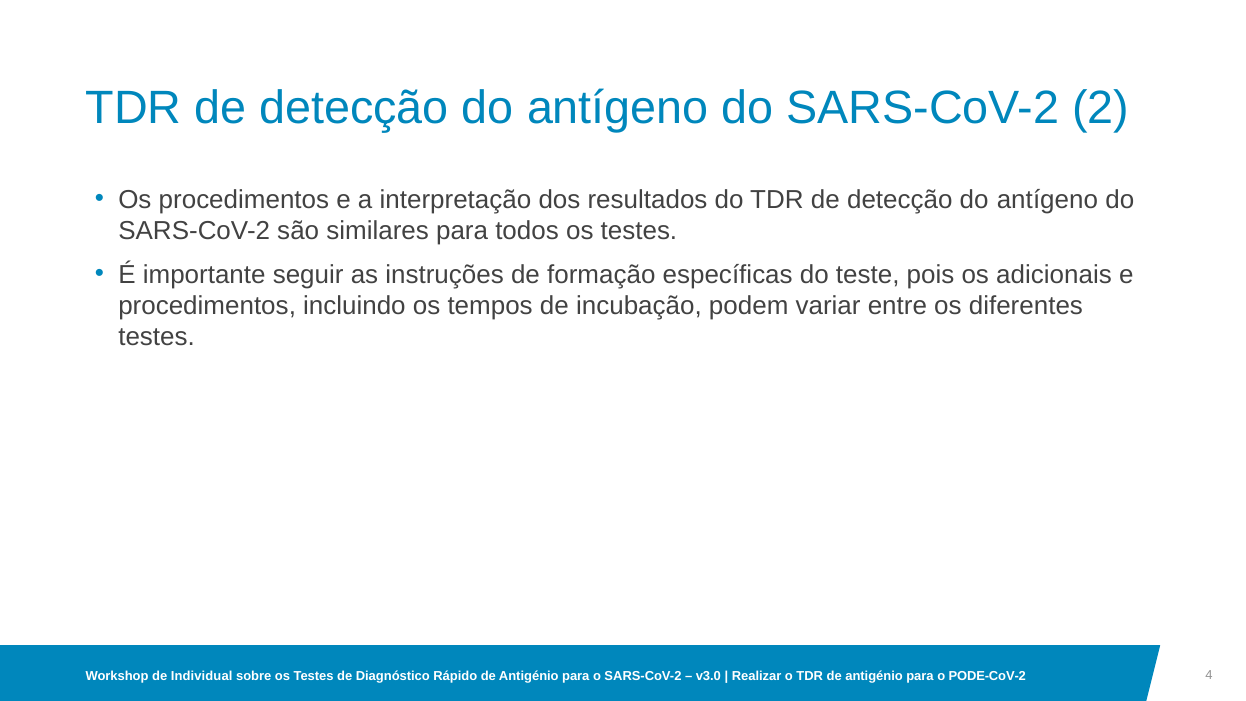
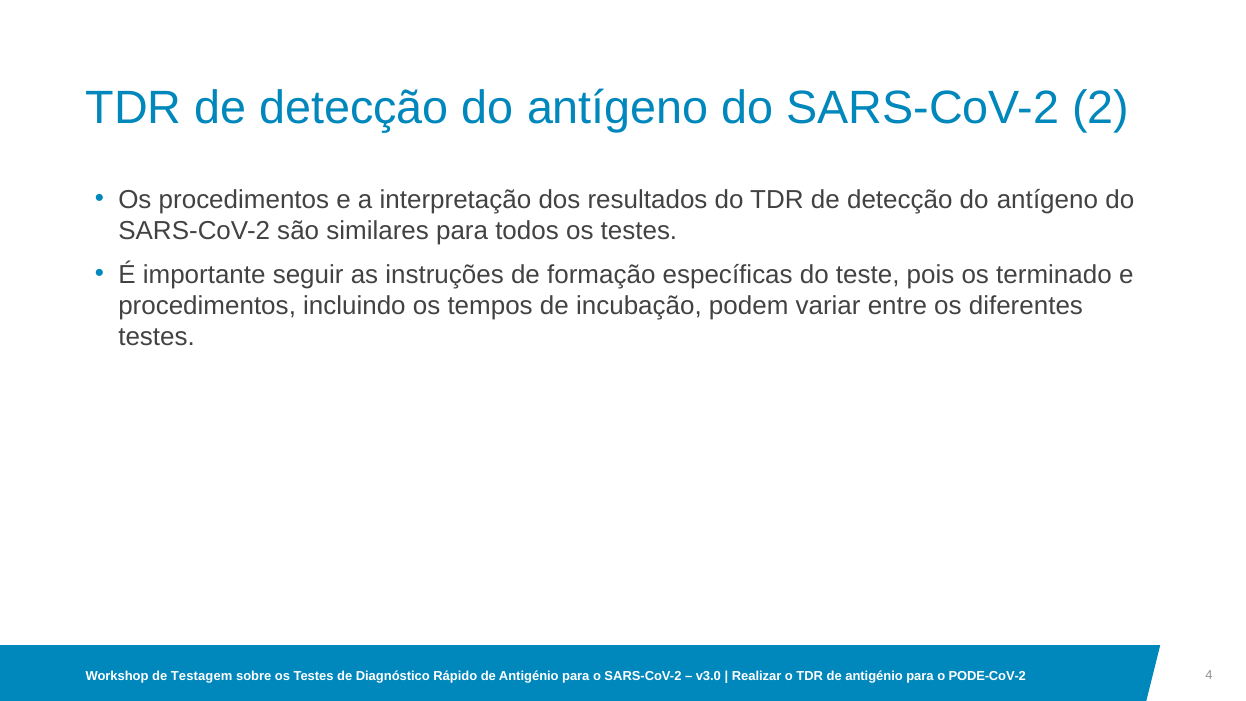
adicionais: adicionais -> terminado
Individual: Individual -> Testagem
